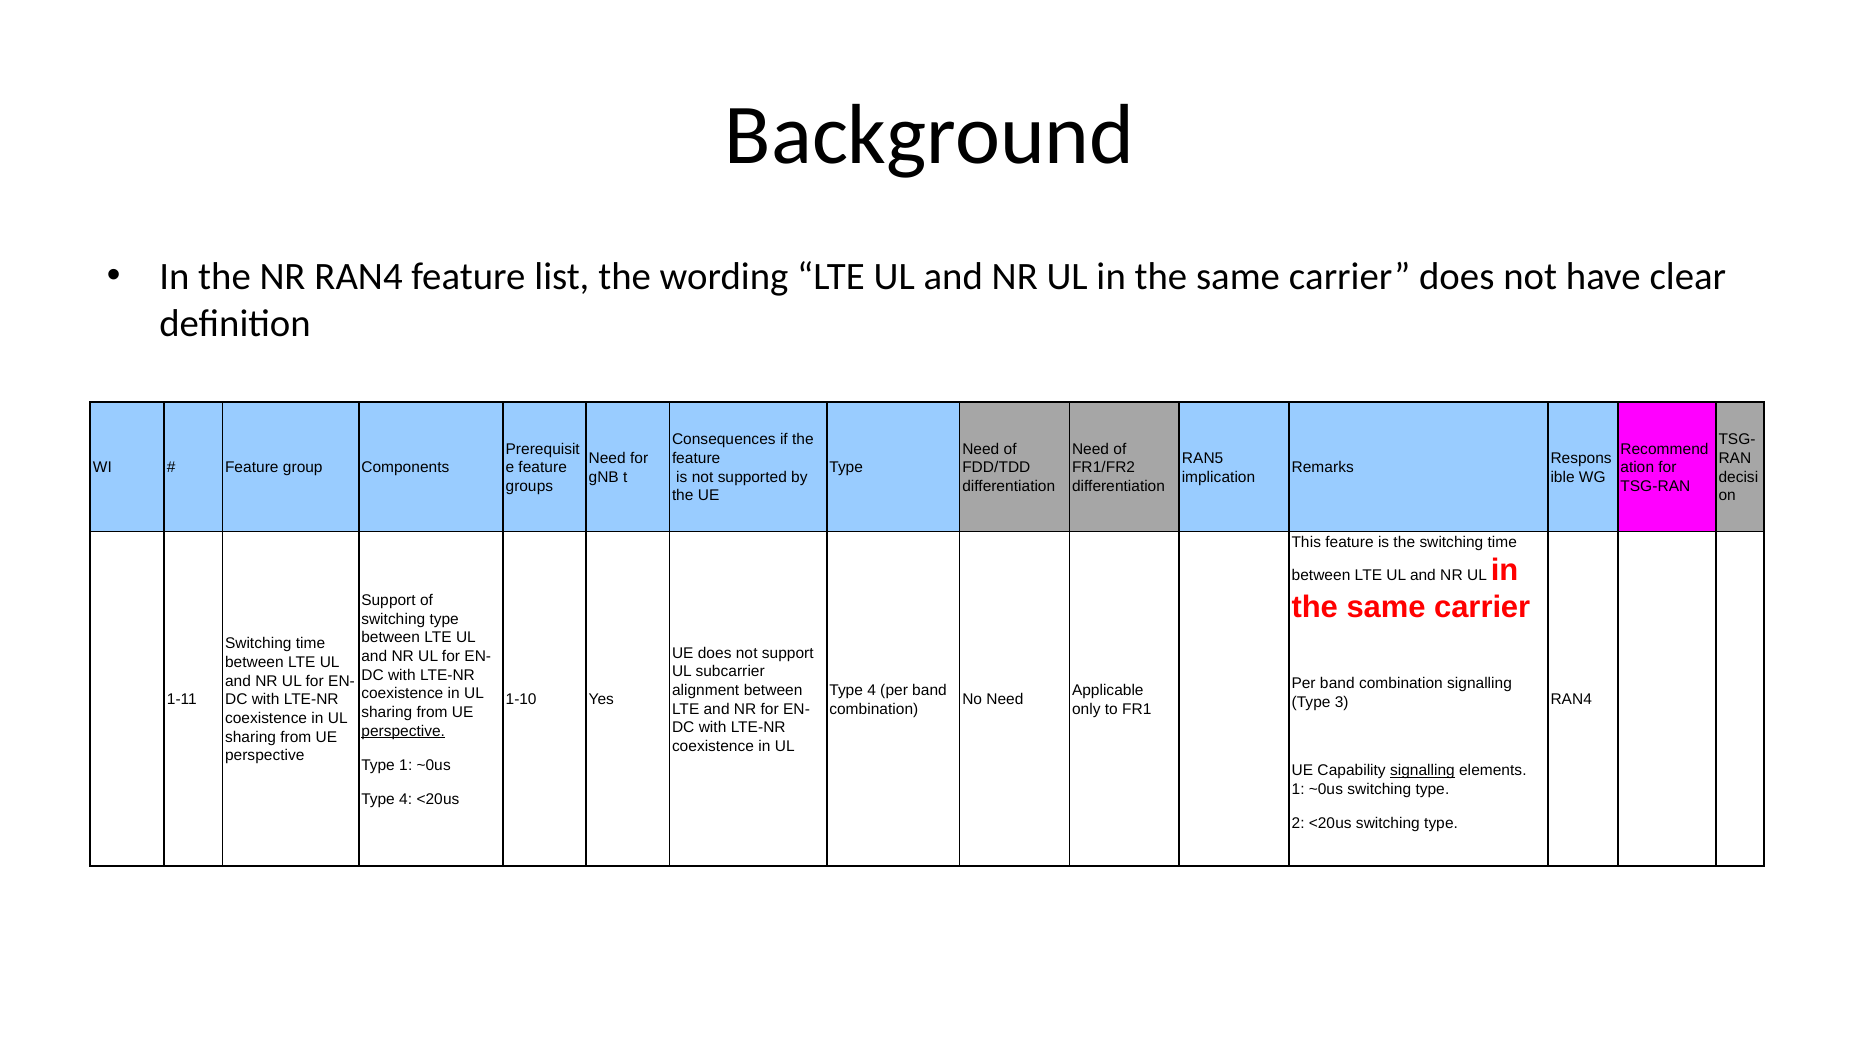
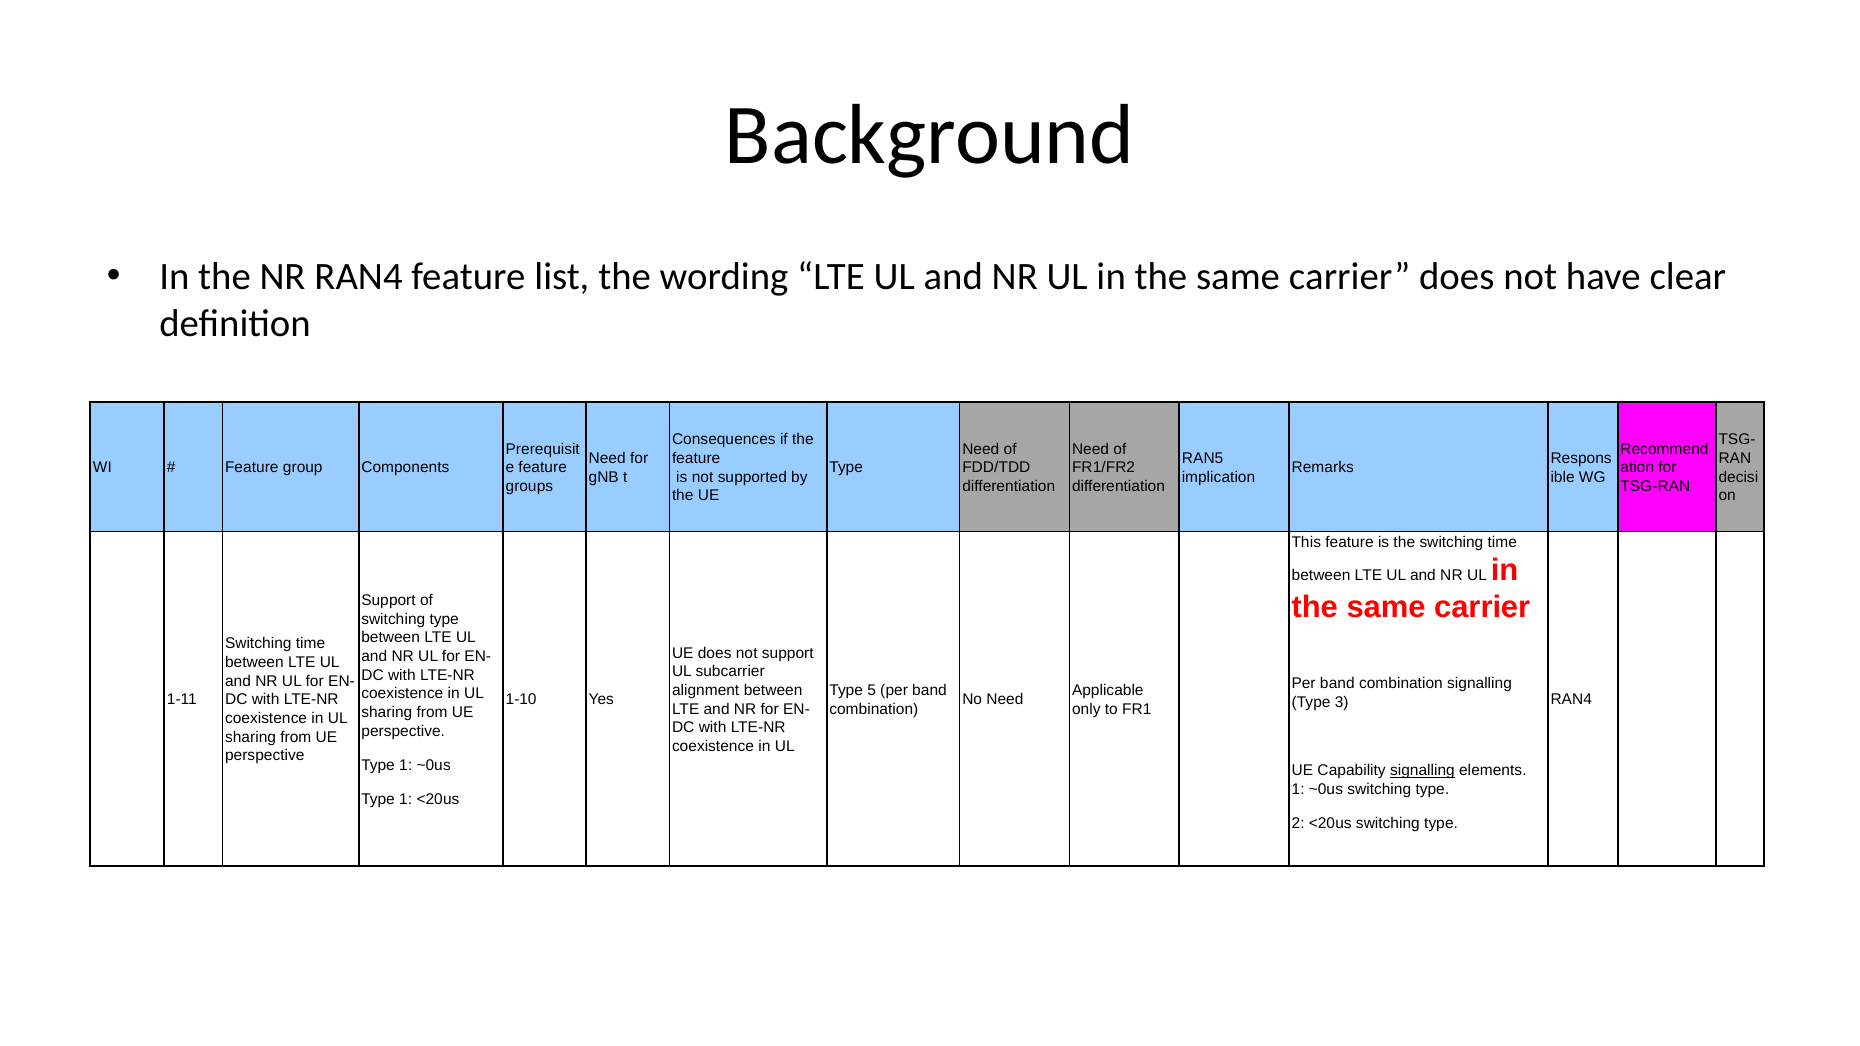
4 at (872, 691): 4 -> 5
perspective at (403, 731) underline: present -> none
4 at (406, 800): 4 -> 1
